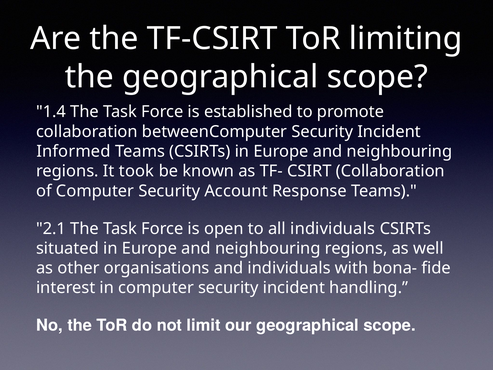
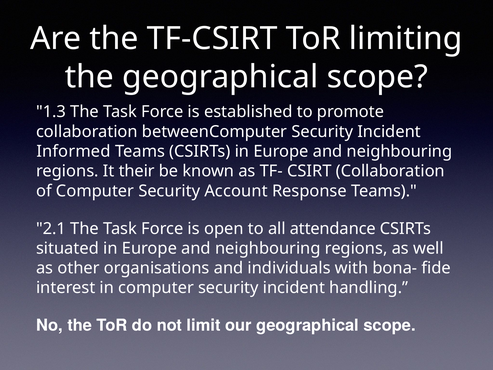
1.4: 1.4 -> 1.3
took: took -> their
all individuals: individuals -> attendance
